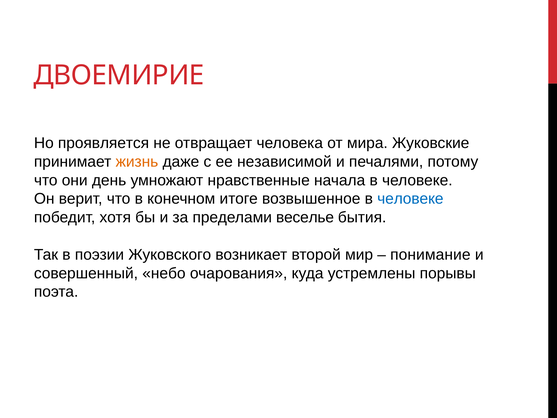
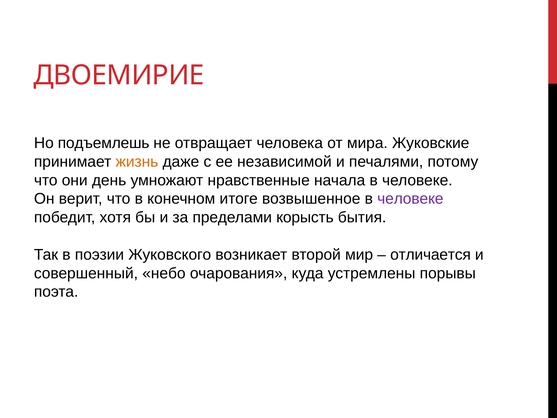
проявляется: проявляется -> подъемлешь
человеке at (410, 199) colour: blue -> purple
веселье: веселье -> корысть
понимание: понимание -> отличается
